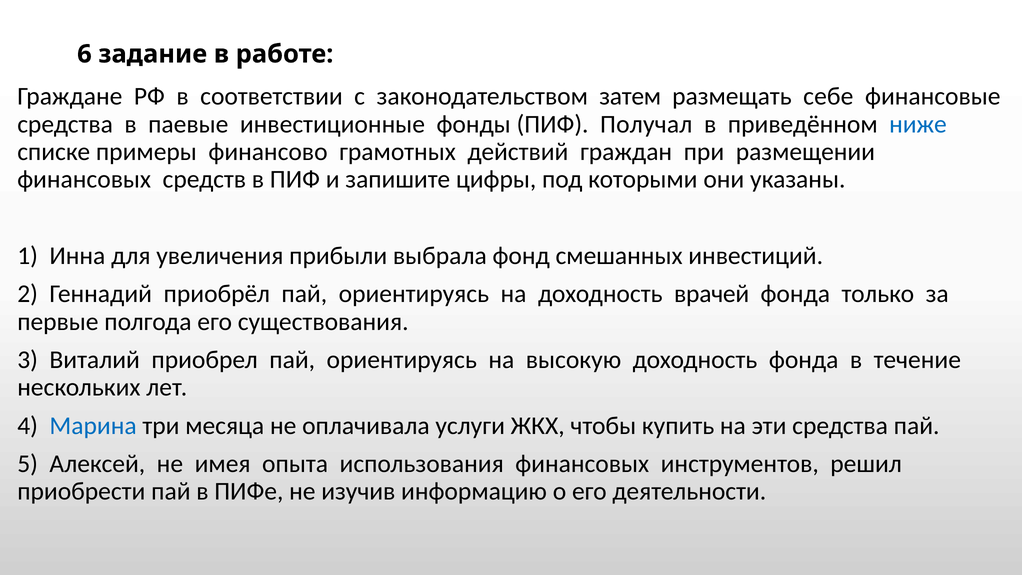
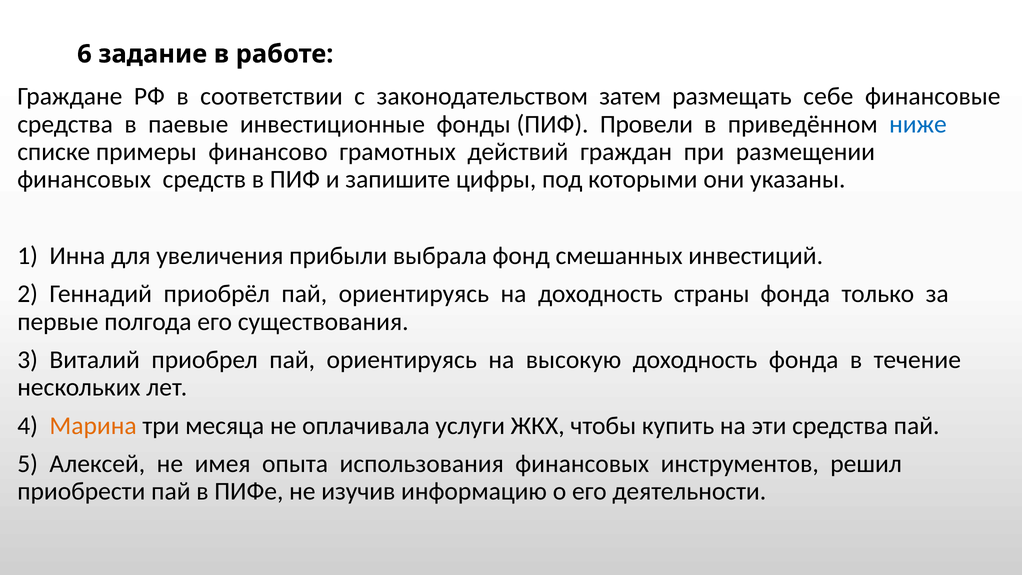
Получал: Получал -> Провели
врачей: врачей -> страны
Марина colour: blue -> orange
